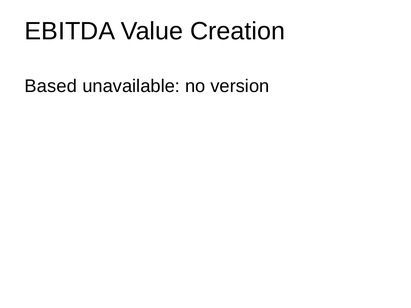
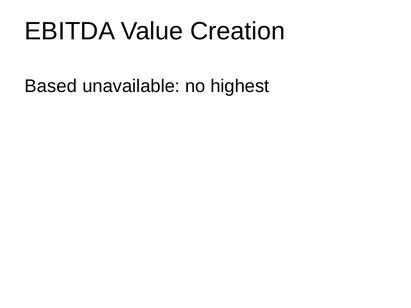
version: version -> highest
